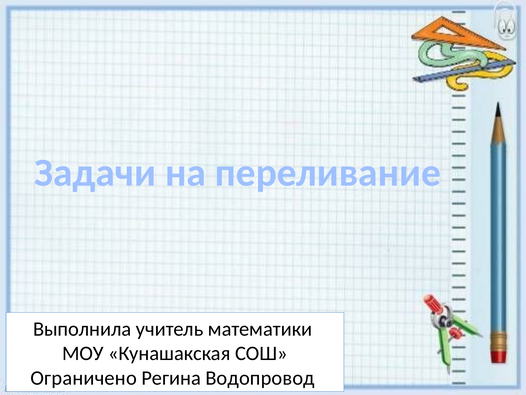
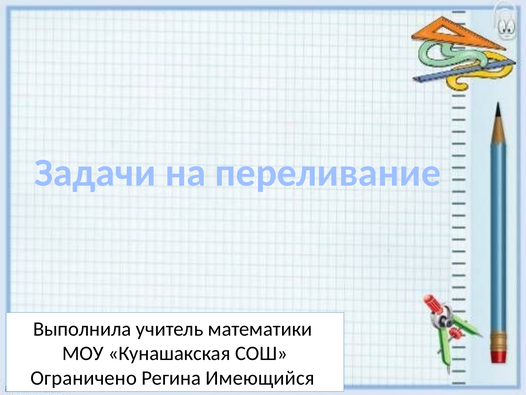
Водопровод: Водопровод -> Имеющийся
